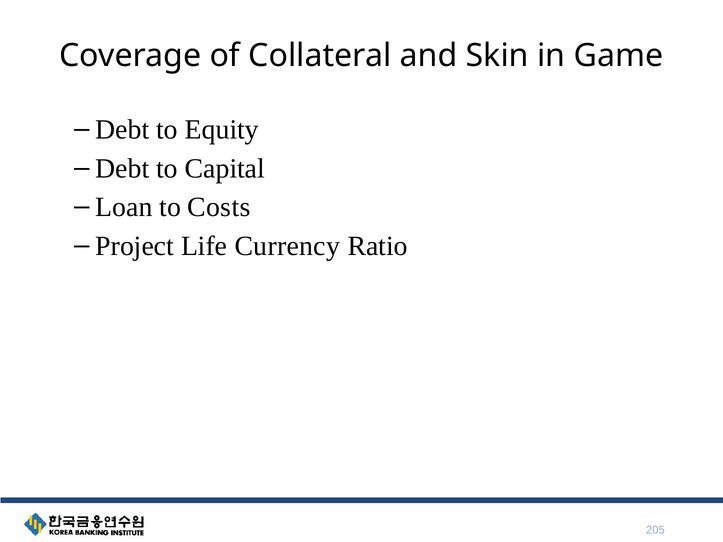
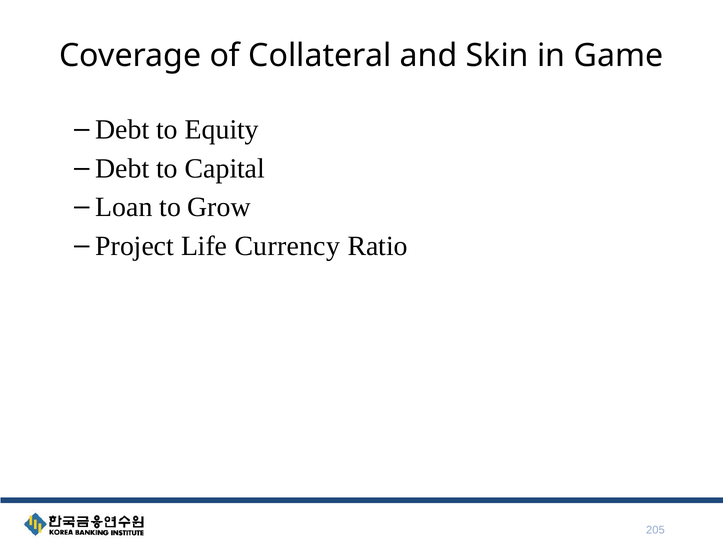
Costs: Costs -> Grow
